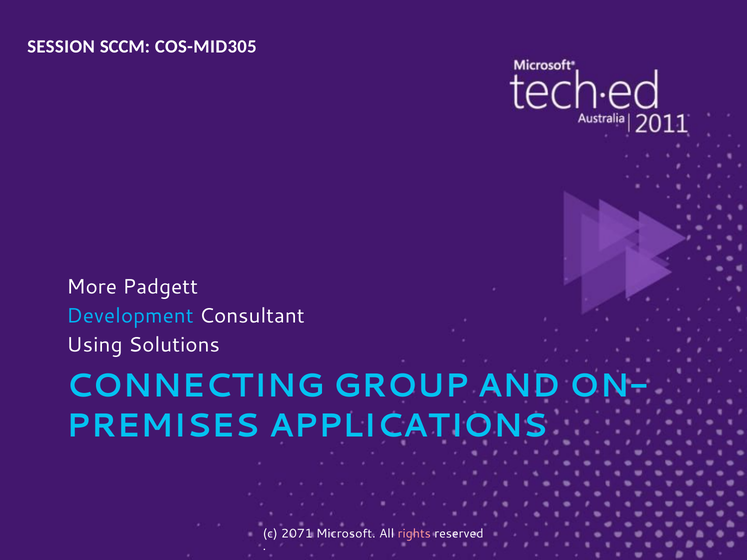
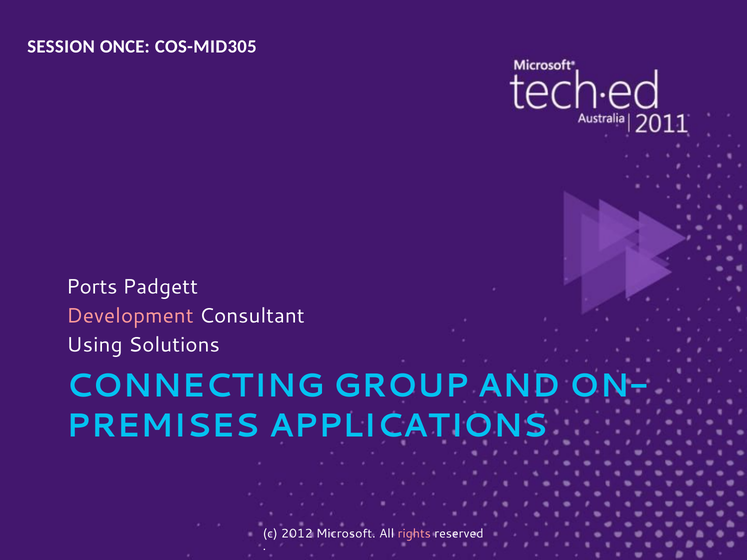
SCCM: SCCM -> ONCE
More: More -> Ports
Development colour: light blue -> pink
2071: 2071 -> 2012
